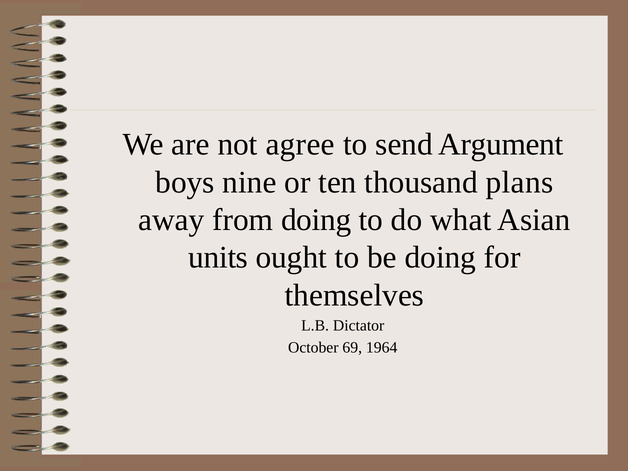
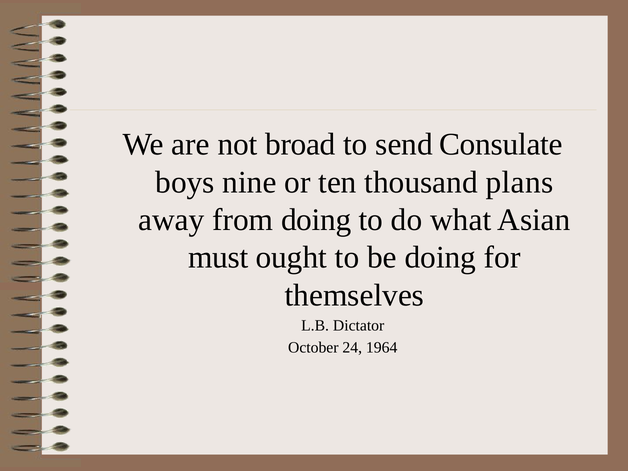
agree: agree -> broad
Argument: Argument -> Consulate
units: units -> must
69: 69 -> 24
